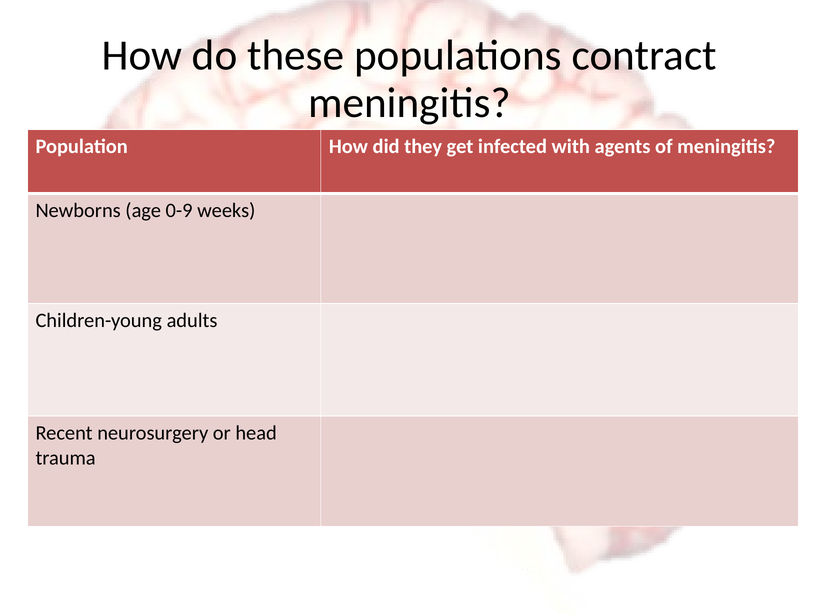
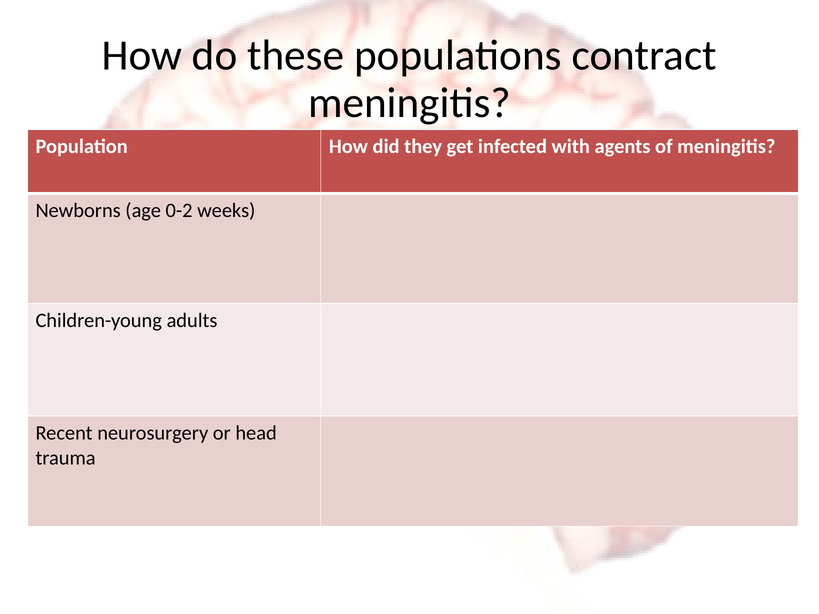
0-9: 0-9 -> 0-2
